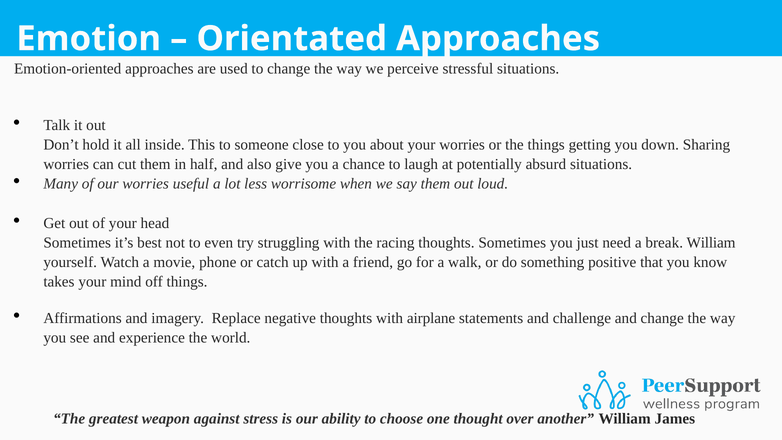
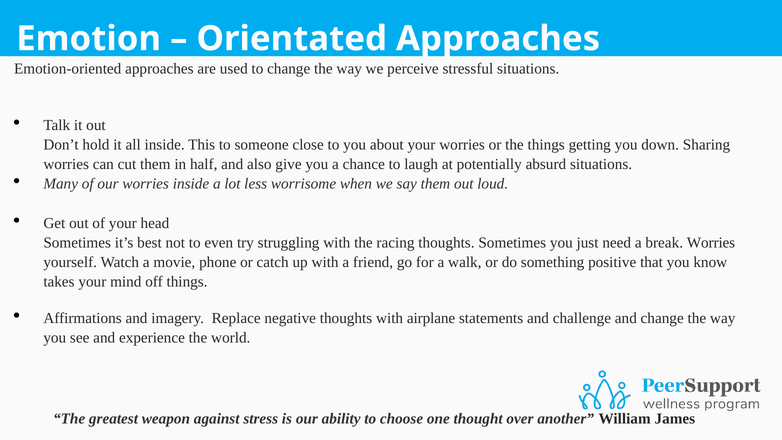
worries useful: useful -> inside
break William: William -> Worries
